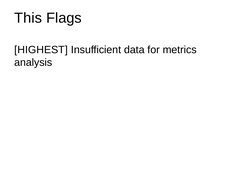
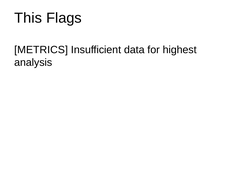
HIGHEST: HIGHEST -> METRICS
metrics: metrics -> highest
